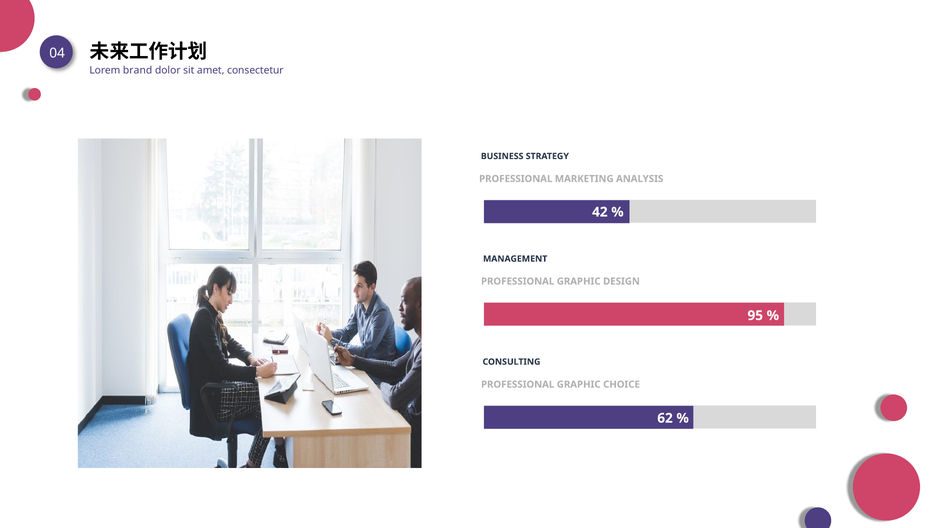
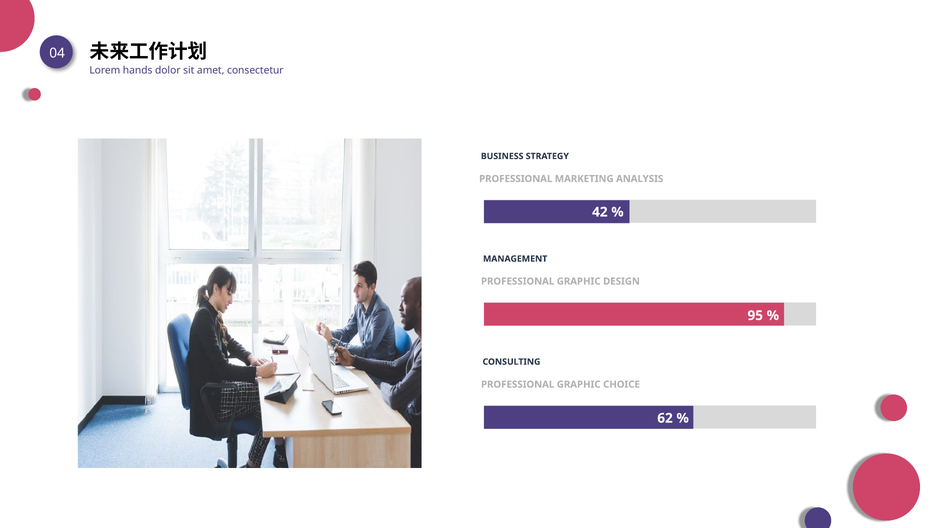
brand: brand -> hands
